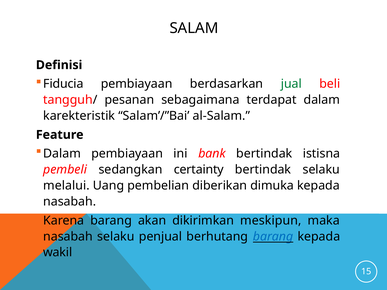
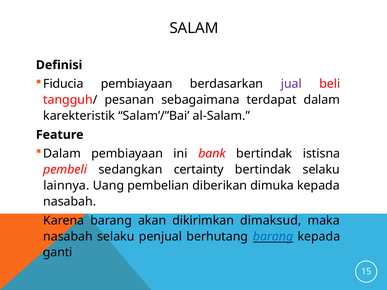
jual colour: green -> purple
melalui: melalui -> lainnya
meskipun: meskipun -> dimaksud
wakil: wakil -> ganti
